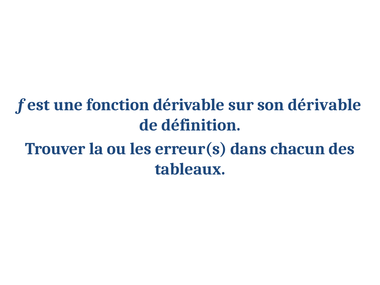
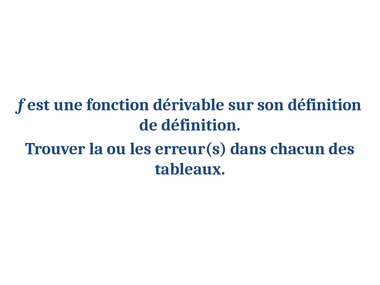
son dérivable: dérivable -> définition
